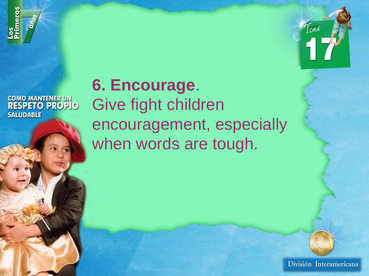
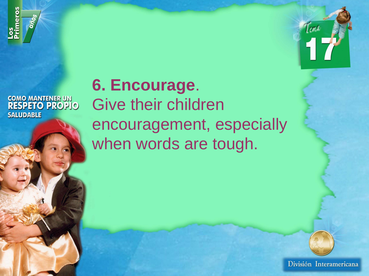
fight: fight -> their
